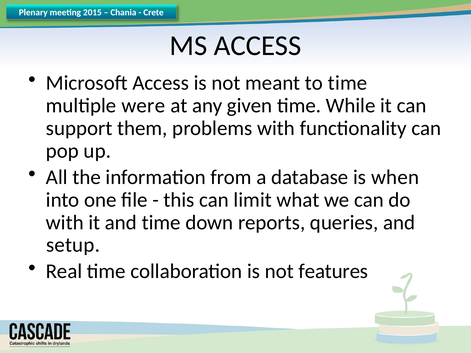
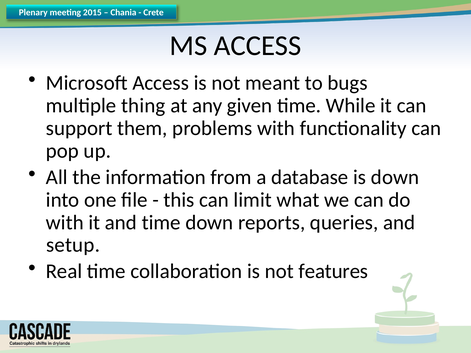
to time: time -> bugs
were: were -> thing
is when: when -> down
